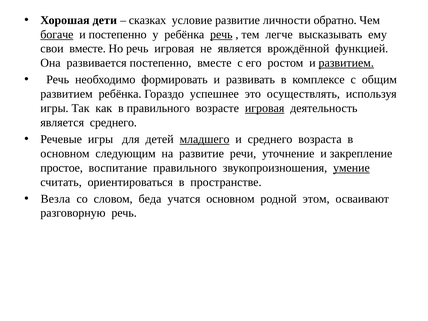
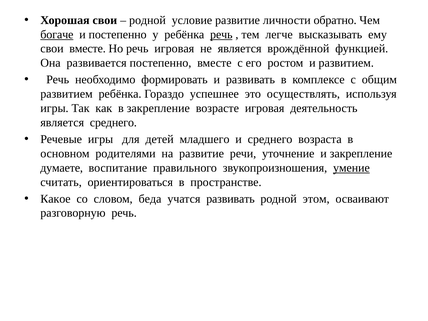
Хорошая дети: дети -> свои
сказках at (148, 20): сказках -> родной
развитием at (346, 63) underline: present -> none
в правильного: правильного -> закрепление
игровая at (265, 108) underline: present -> none
младшего underline: present -> none
следующим: следующим -> родителями
простое: простое -> думаете
Везла: Везла -> Какое
учатся основном: основном -> развивать
